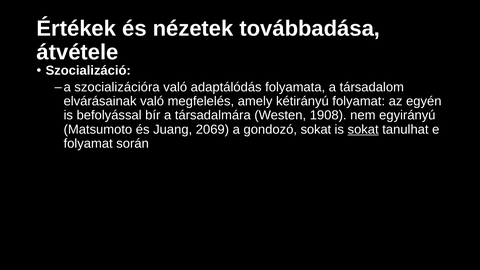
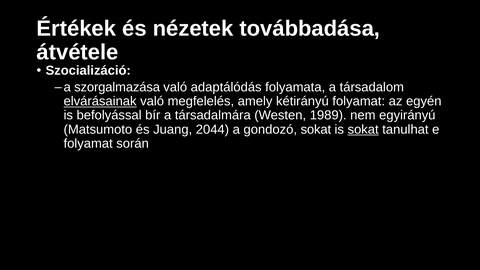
szocializációra: szocializációra -> szorgalmazása
elvárásainak underline: none -> present
1908: 1908 -> 1989
2069: 2069 -> 2044
